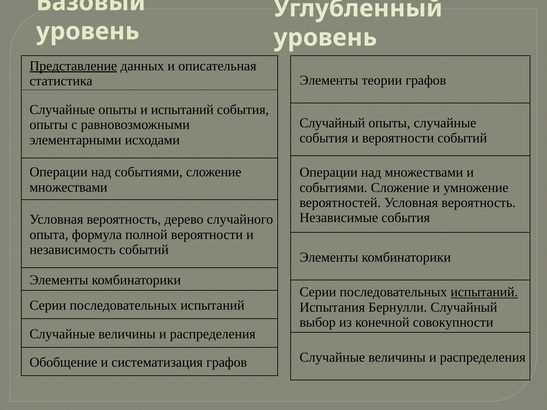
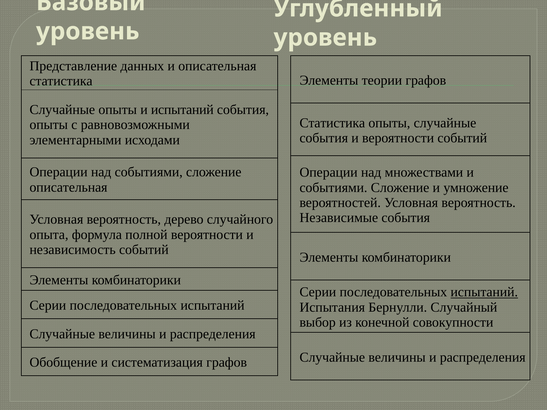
Представление underline: present -> none
Случайный at (332, 123): Случайный -> Статистика
множествами at (68, 187): множествами -> описательная
